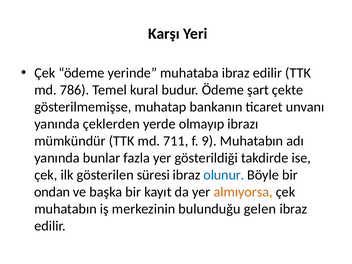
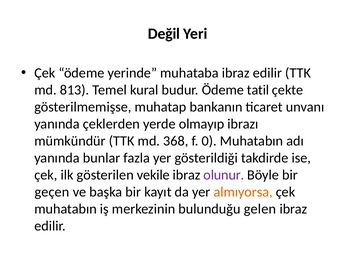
Karşı: Karşı -> Değil
786: 786 -> 813
şart: şart -> tatil
711: 711 -> 368
9: 9 -> 0
süresi: süresi -> vekile
olunur colour: blue -> purple
ondan: ondan -> geçen
